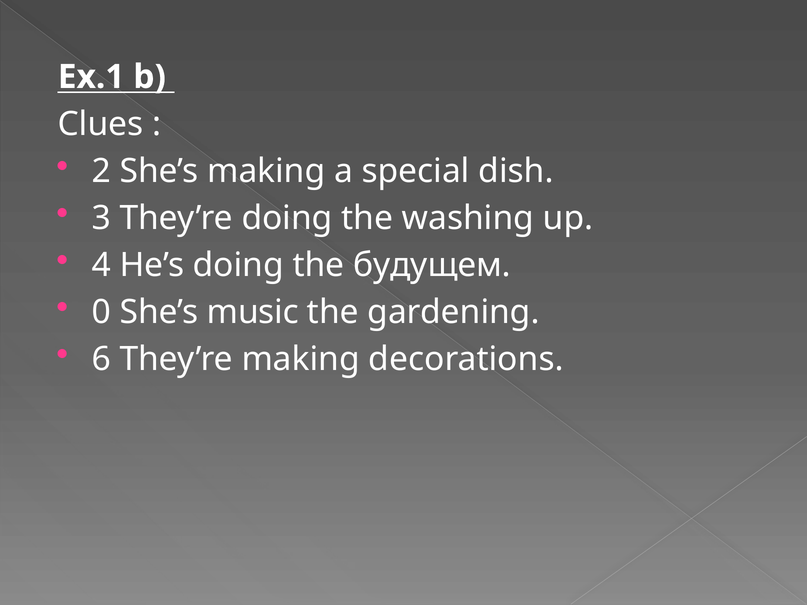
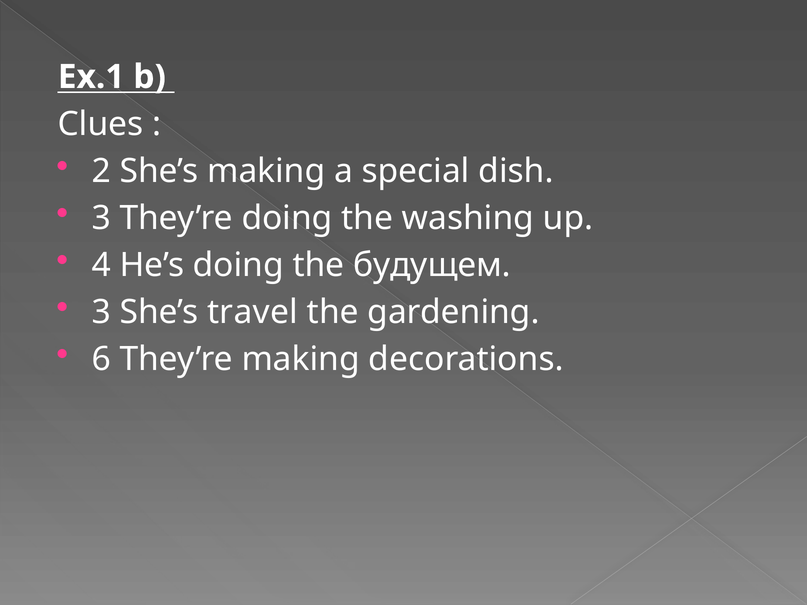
0 at (101, 312): 0 -> 3
music: music -> travel
